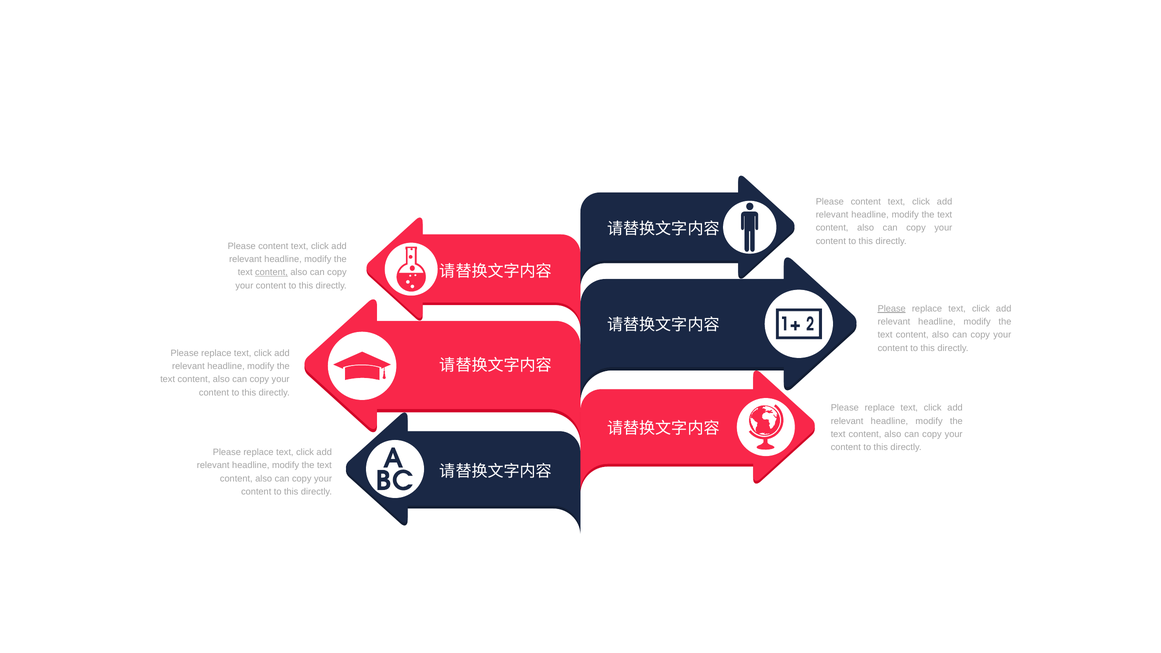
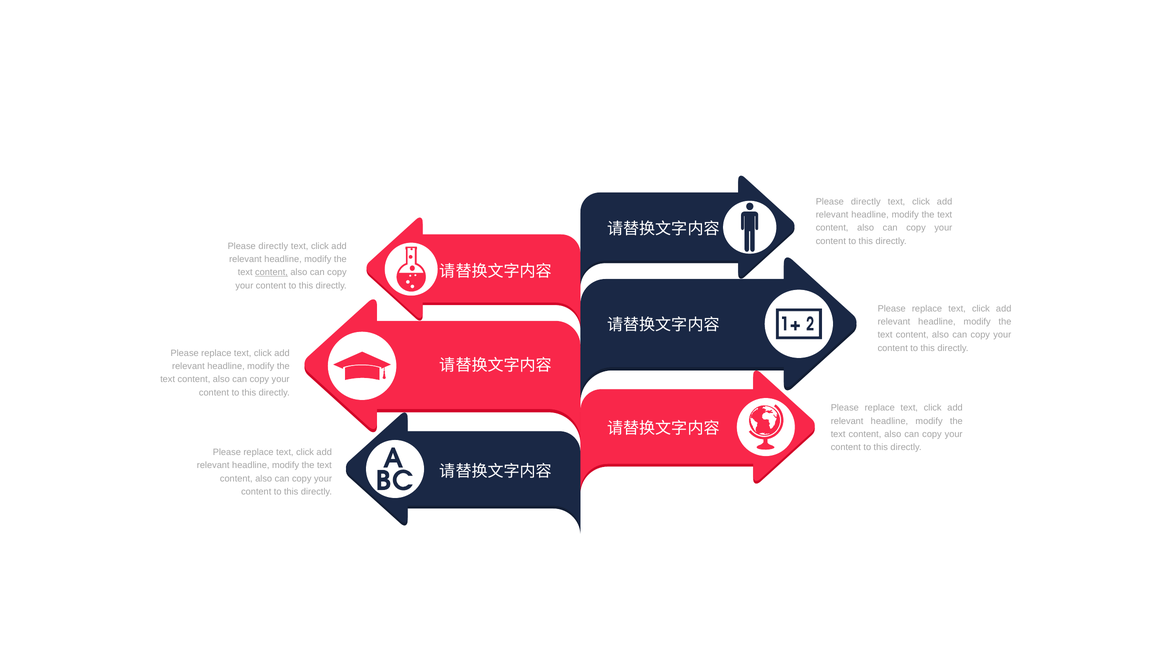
content at (866, 202): content -> directly
content at (273, 246): content -> directly
Please at (892, 309) underline: present -> none
